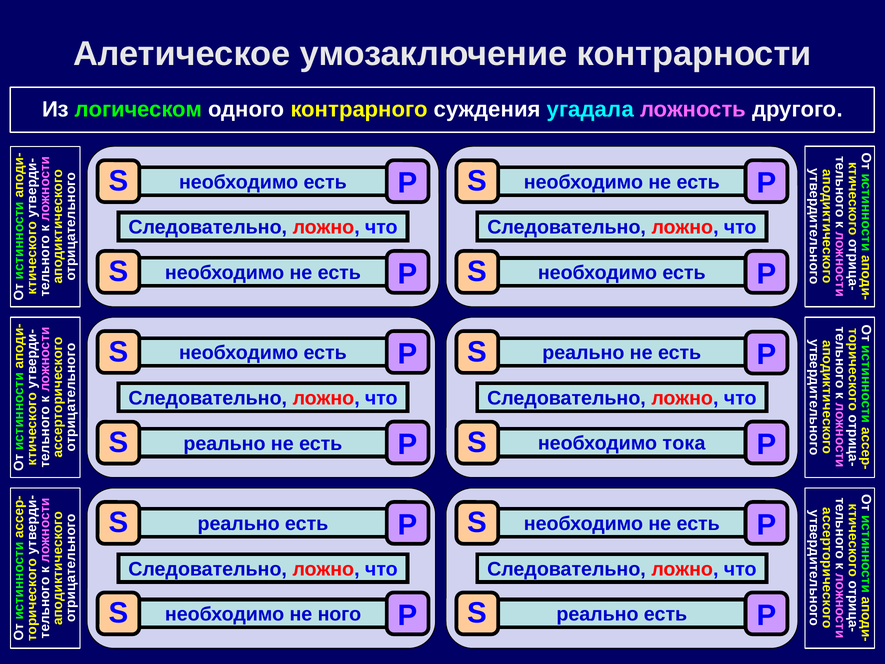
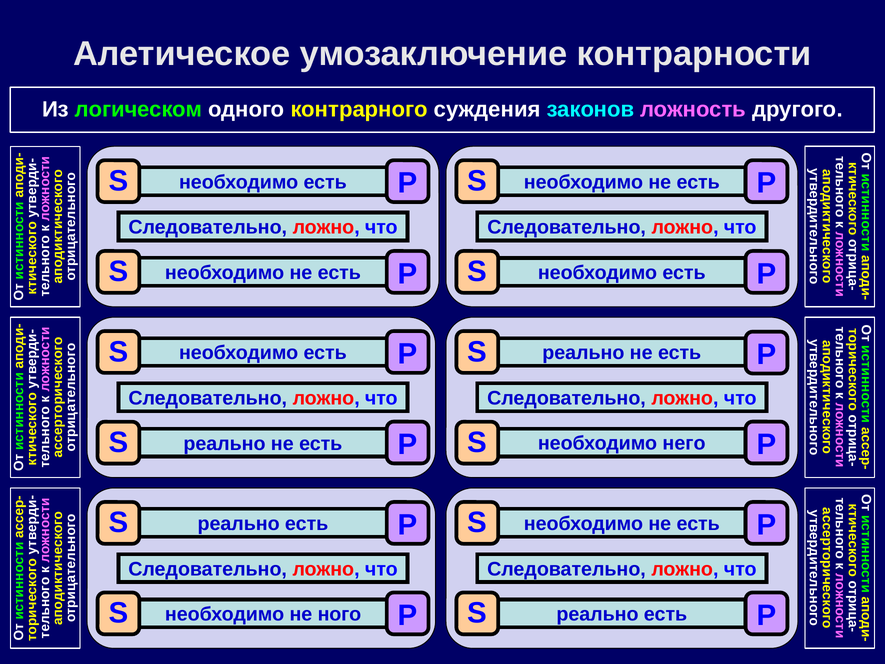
угадала: угадала -> законов
тока: тока -> него
